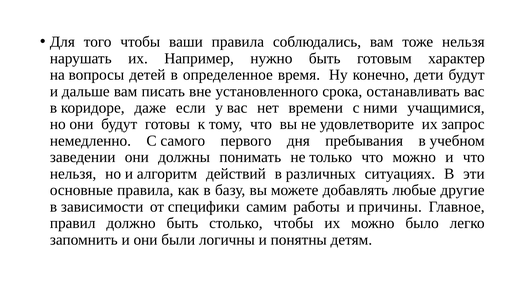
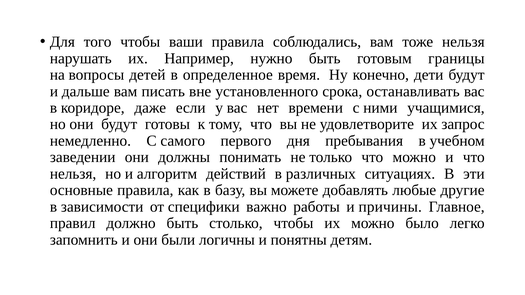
характер: характер -> границы
самим: самим -> важно
